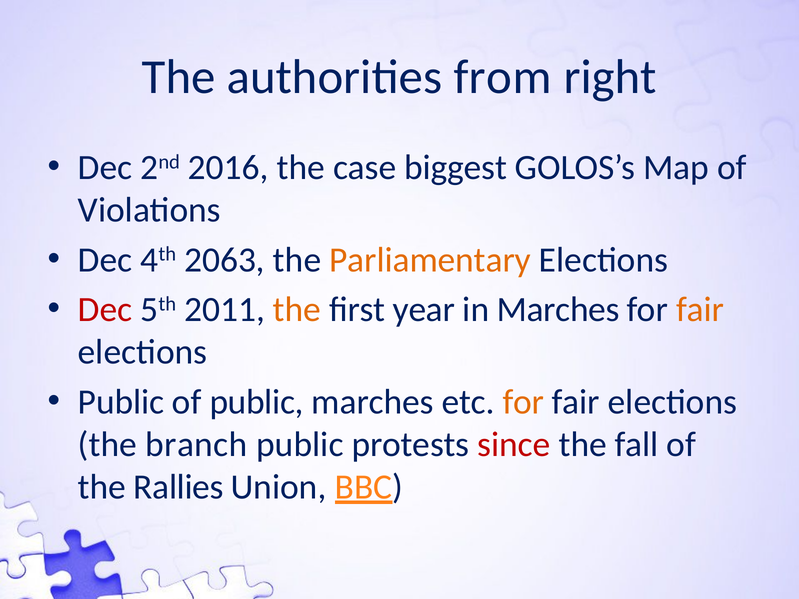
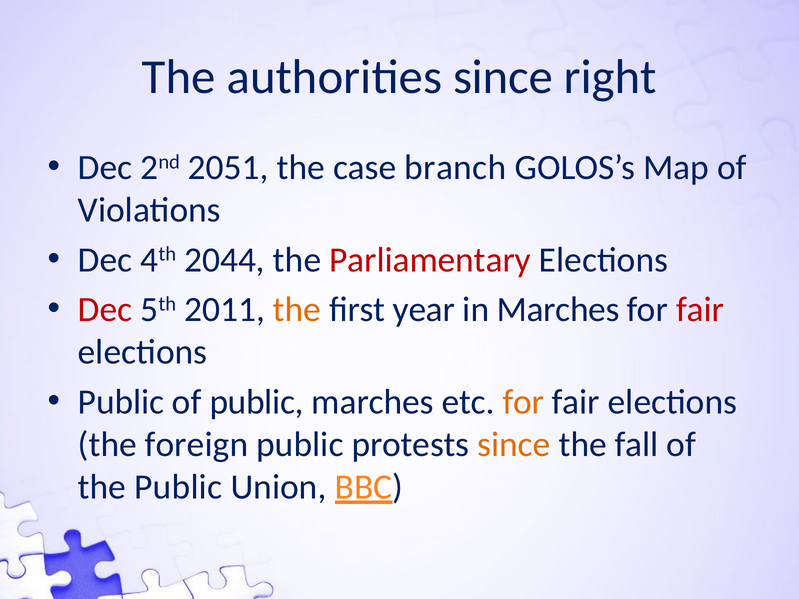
authorities from: from -> since
2016: 2016 -> 2051
biggest: biggest -> branch
2063: 2063 -> 2044
Parliamentary colour: orange -> red
fair at (700, 310) colour: orange -> red
branch: branch -> foreign
since at (514, 445) colour: red -> orange
the Rallies: Rallies -> Public
